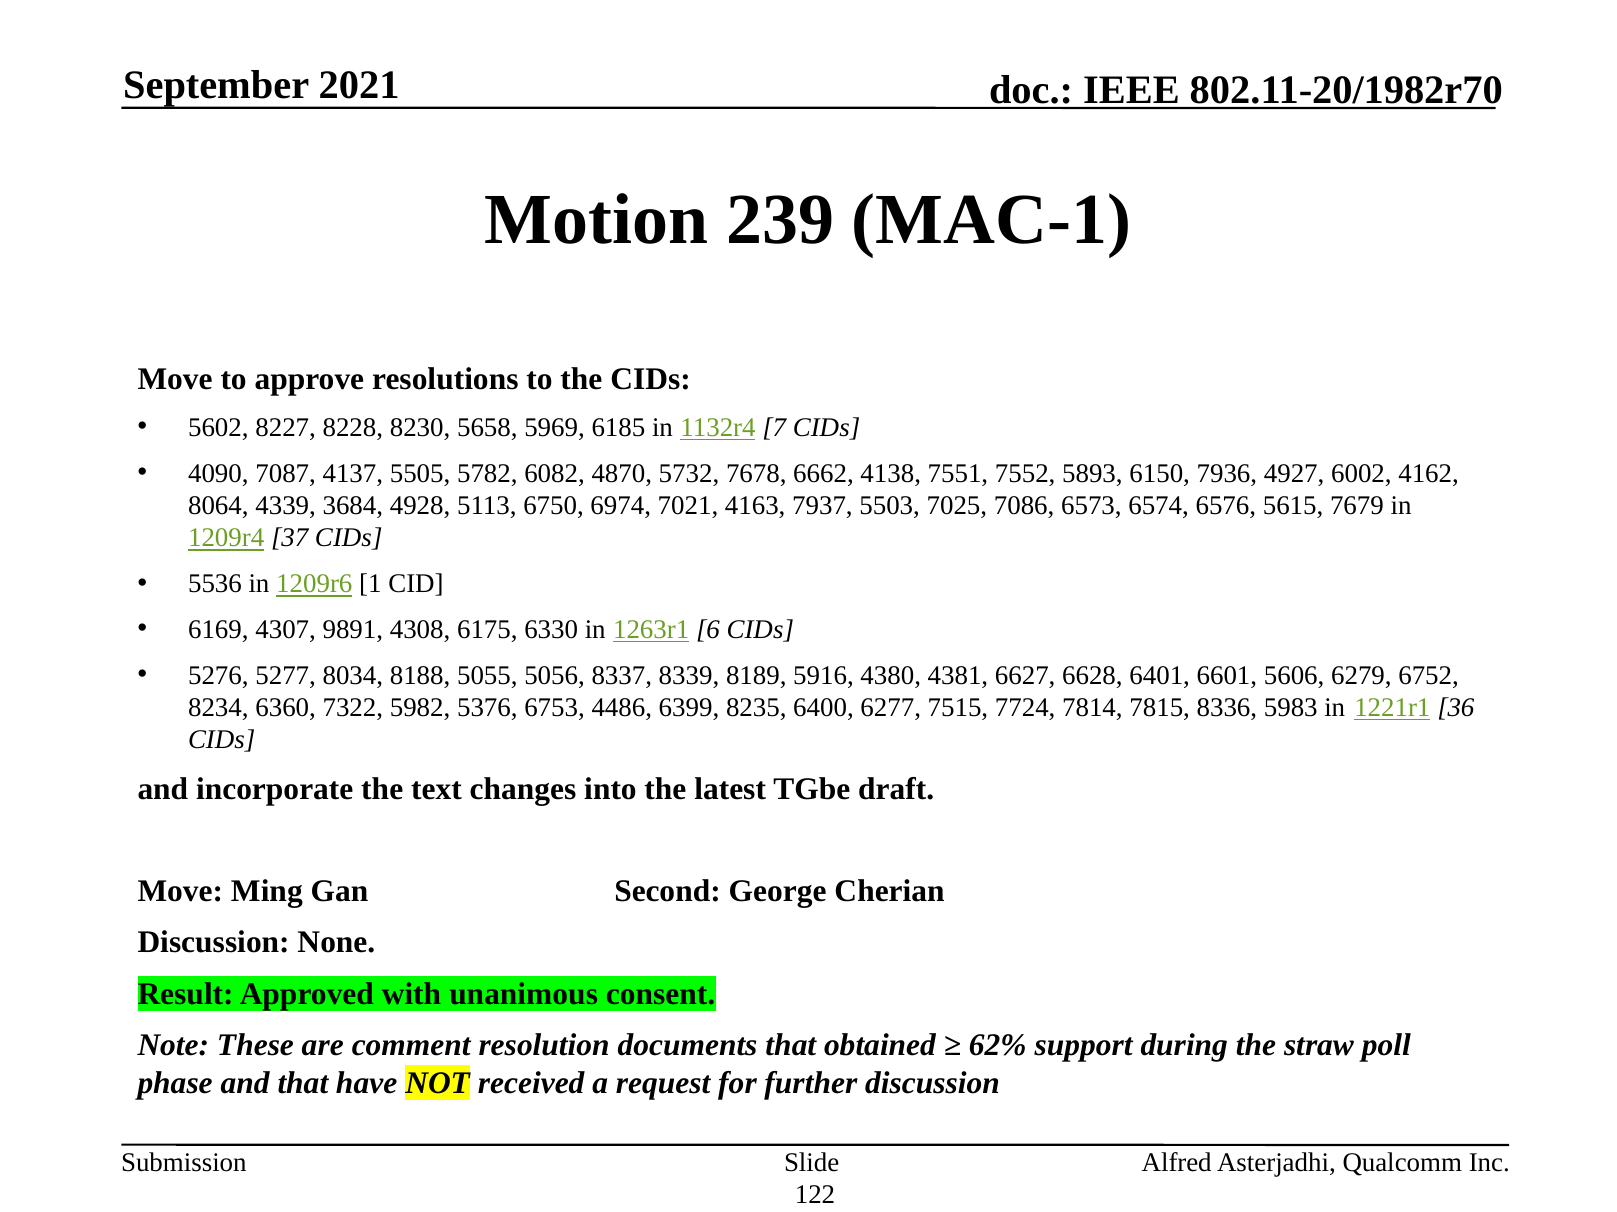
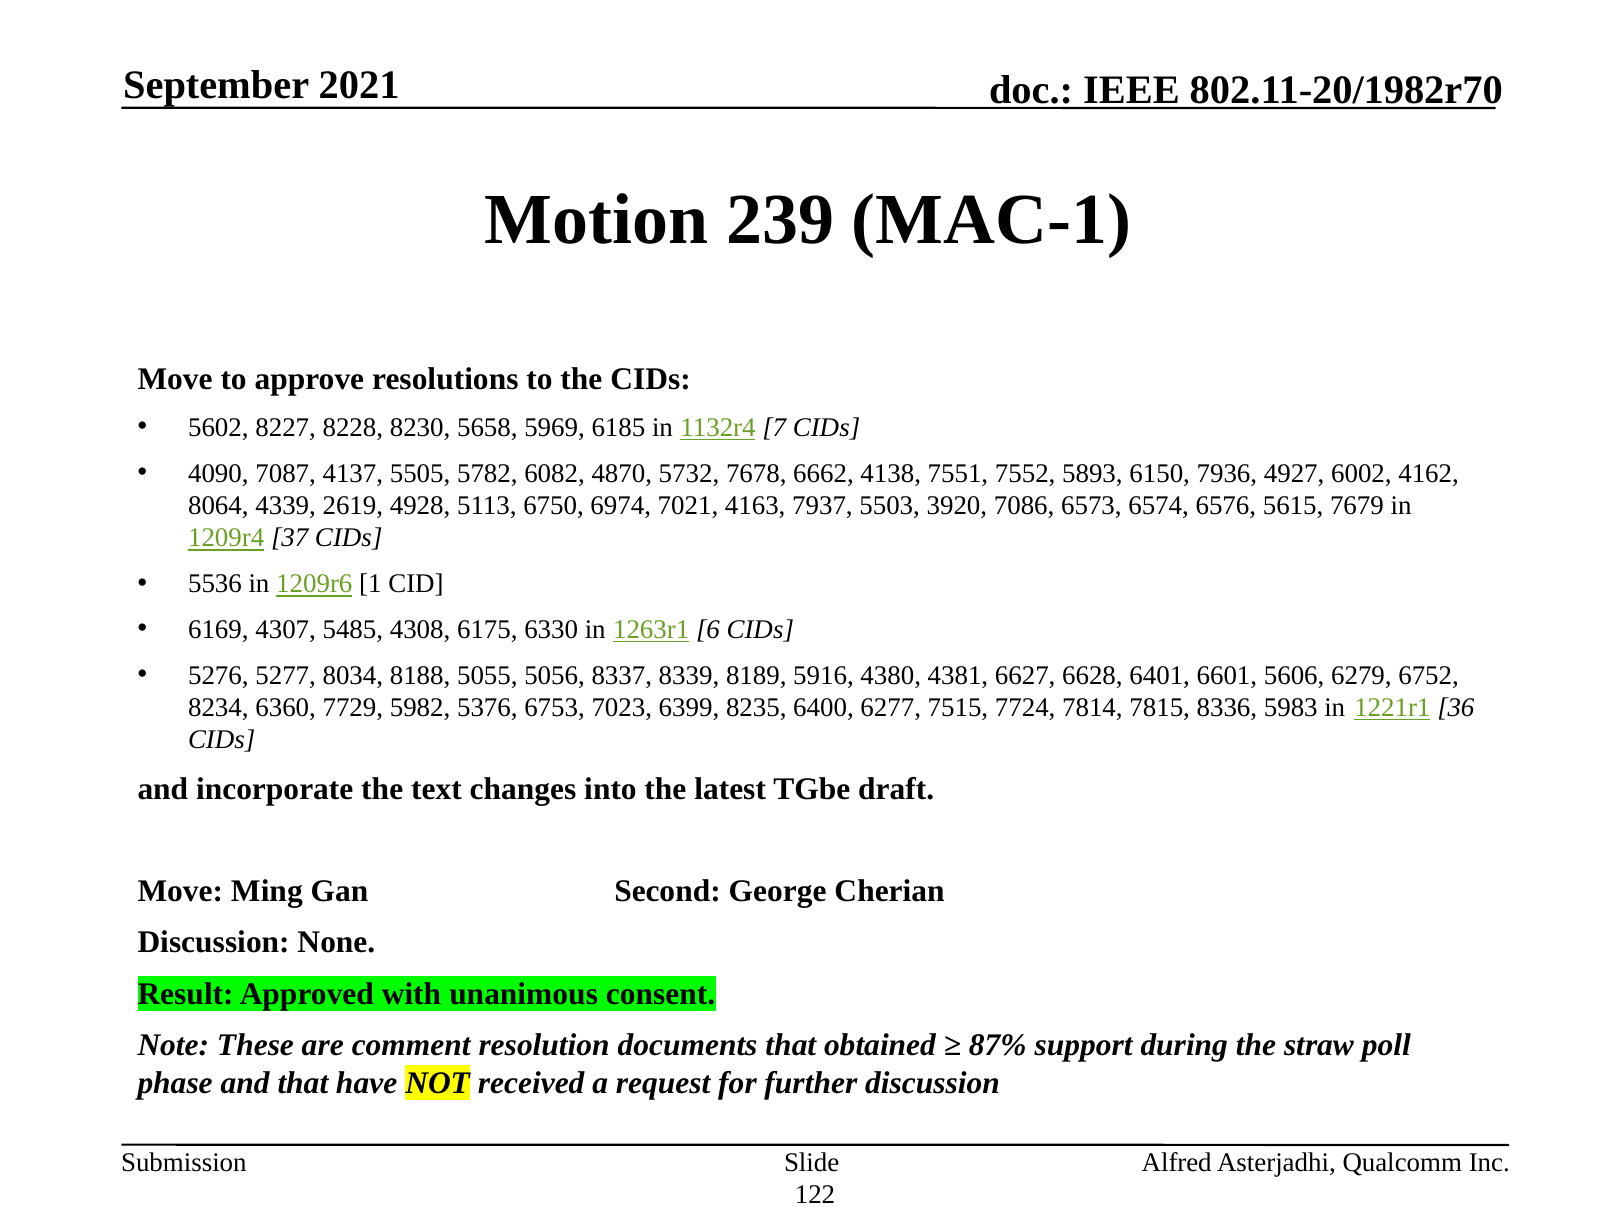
3684: 3684 -> 2619
7025: 7025 -> 3920
9891: 9891 -> 5485
7322: 7322 -> 7729
4486: 4486 -> 7023
62%: 62% -> 87%
